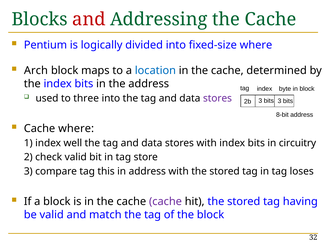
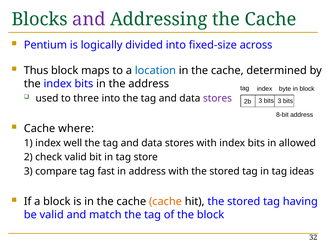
and at (89, 19) colour: red -> purple
fixed-size where: where -> across
Arch: Arch -> Thus
circuitry: circuitry -> allowed
this: this -> fast
loses: loses -> ideas
cache at (165, 201) colour: purple -> orange
